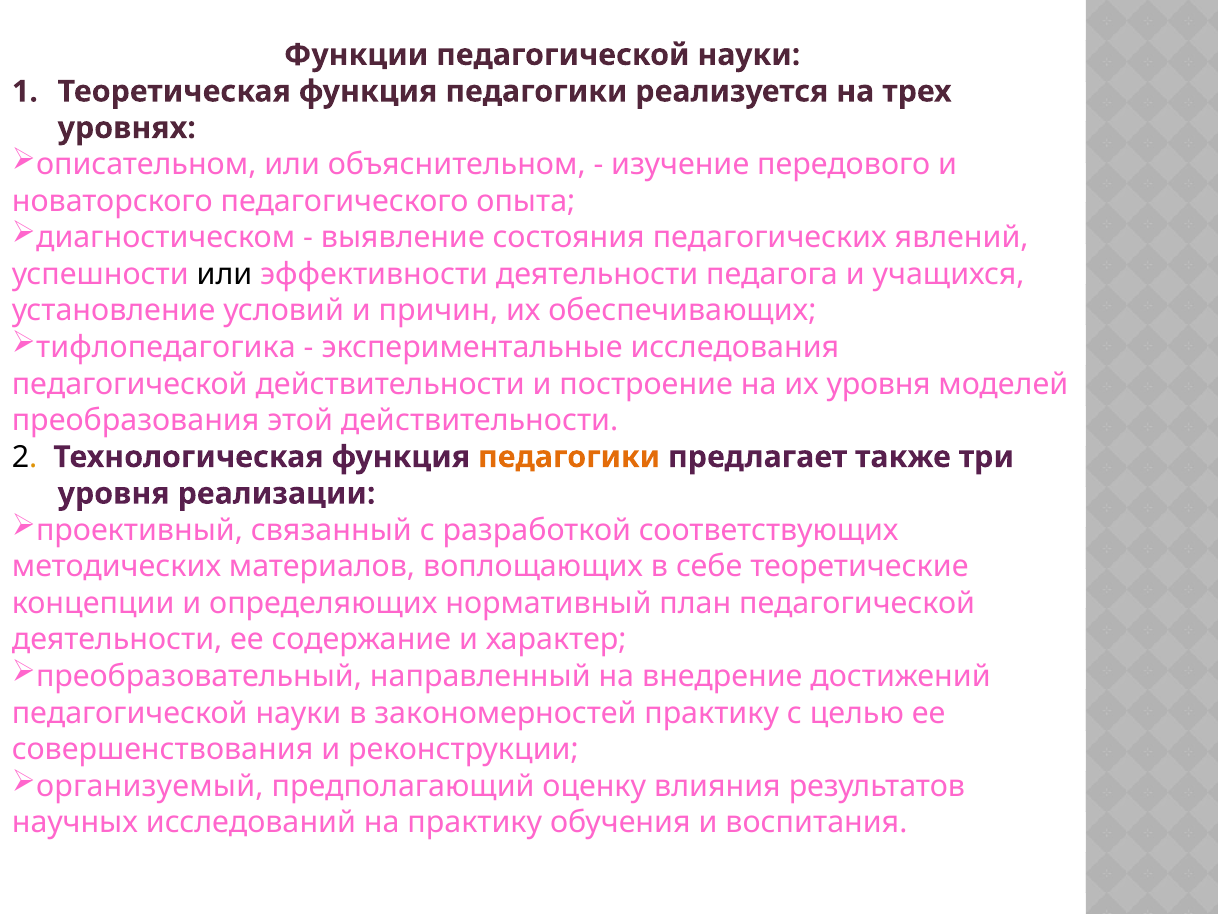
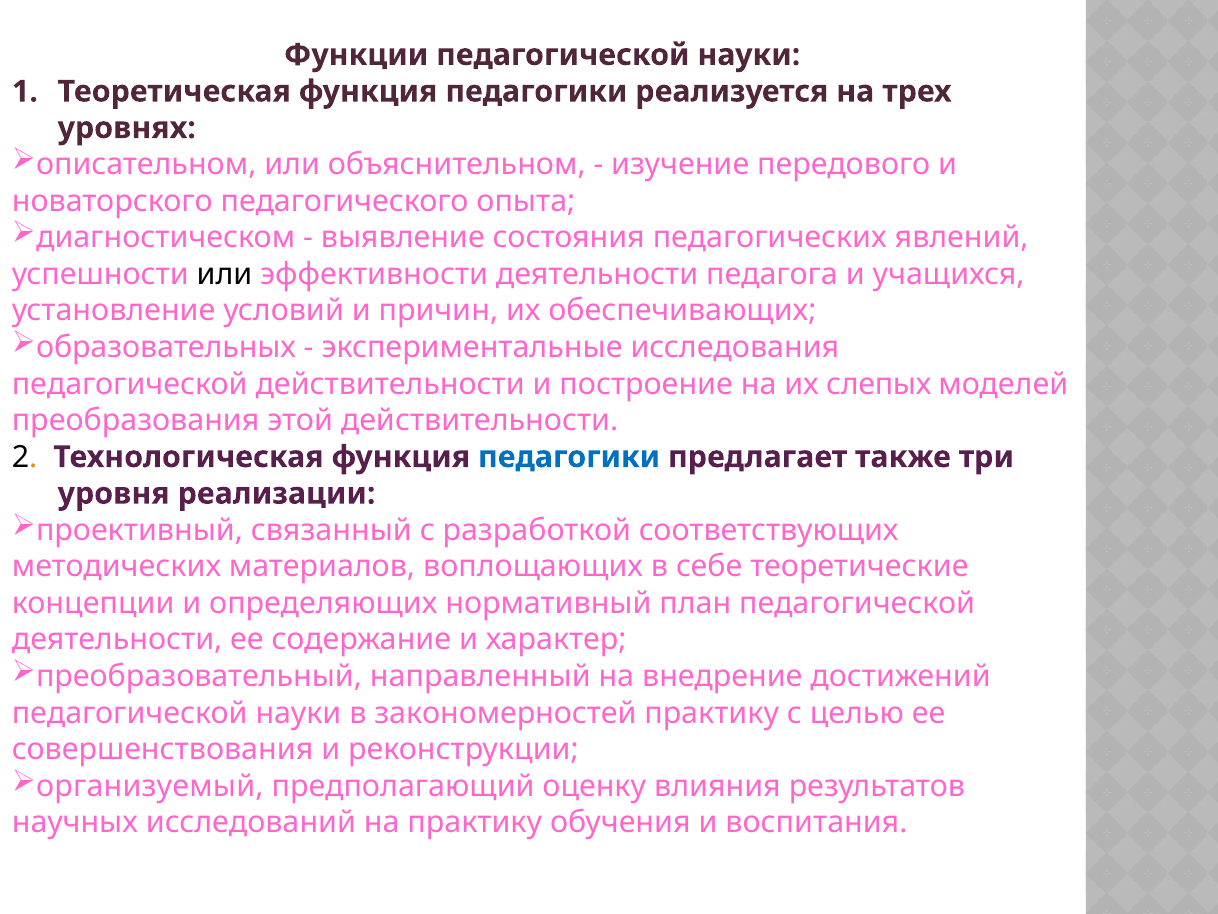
тифлопедагогика: тифлопедагогика -> образовательных
их уровня: уровня -> слепых
педагогики at (569, 457) colour: orange -> blue
